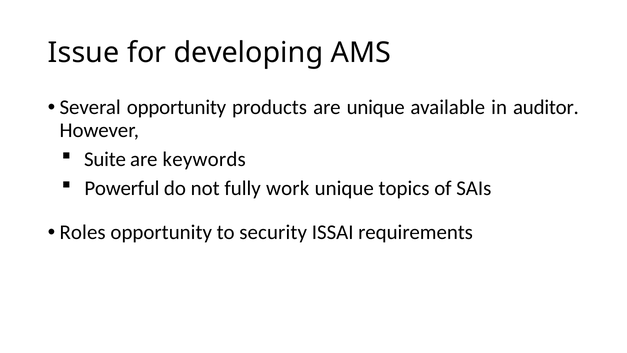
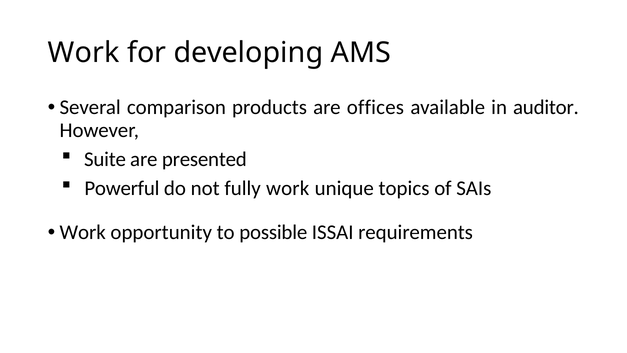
Issue at (84, 53): Issue -> Work
Several opportunity: opportunity -> comparison
are unique: unique -> offices
keywords: keywords -> presented
Roles at (83, 232): Roles -> Work
security: security -> possible
